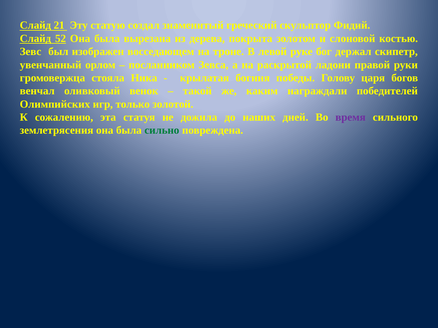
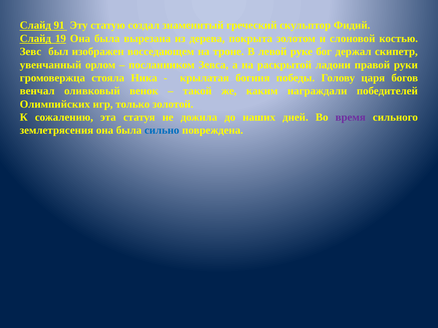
21: 21 -> 91
52: 52 -> 19
сильно colour: green -> blue
